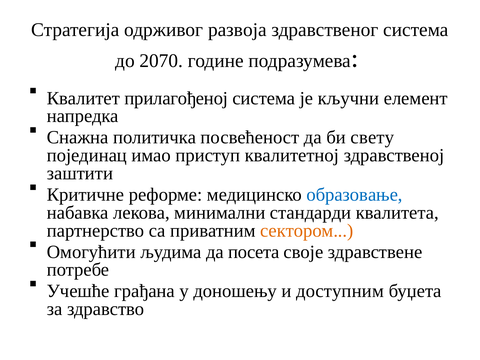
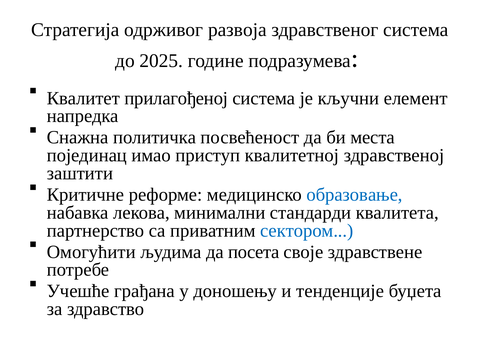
2070: 2070 -> 2025
свету: свету -> места
сектором colour: orange -> blue
доступним: доступним -> тенденције
